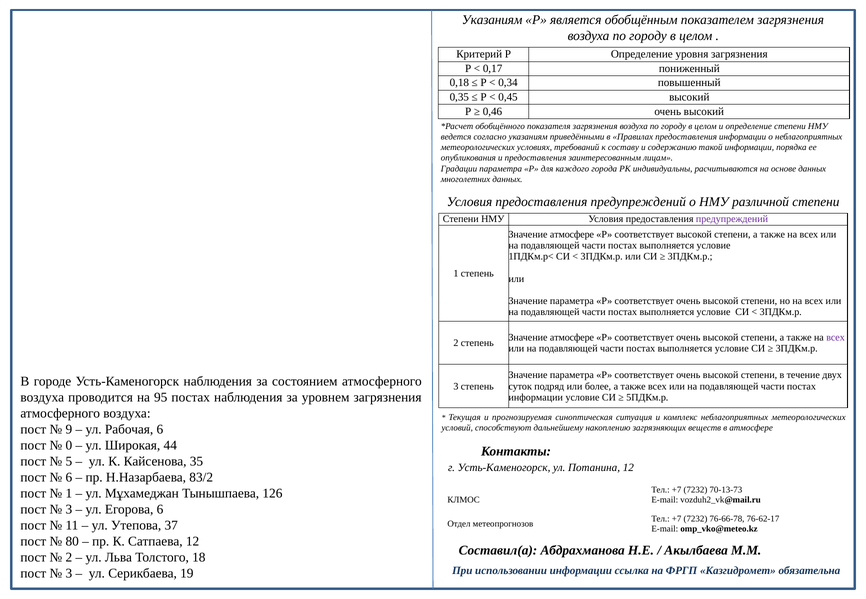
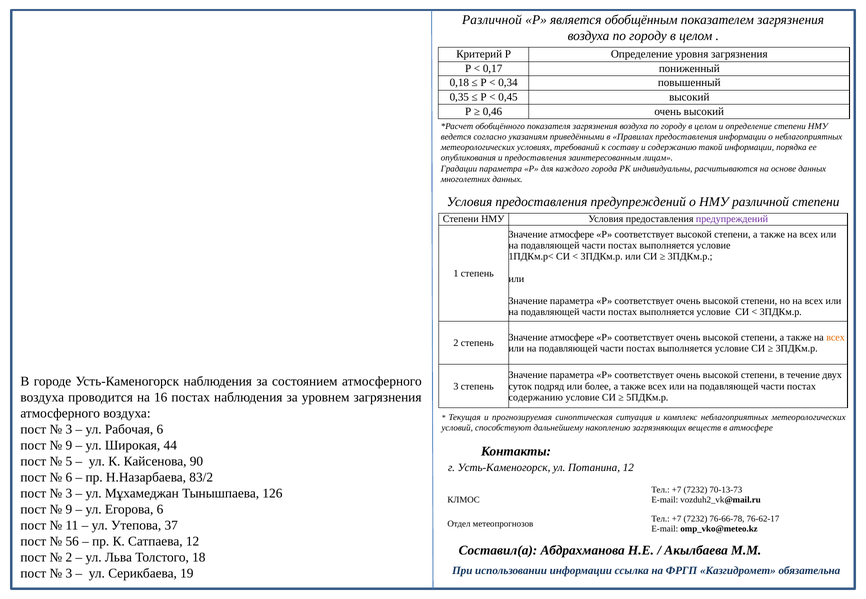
Указаниям at (492, 20): Указаниям -> Различной
всех at (836, 338) colour: purple -> orange
95: 95 -> 16
информации at (536, 398): информации -> содержанию
9 at (69, 430): 9 -> 3
0 at (69, 446): 0 -> 9
35: 35 -> 90
1 at (69, 494): 1 -> 3
3 at (69, 510): 3 -> 9
80: 80 -> 56
